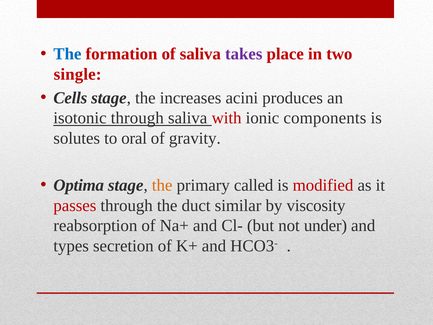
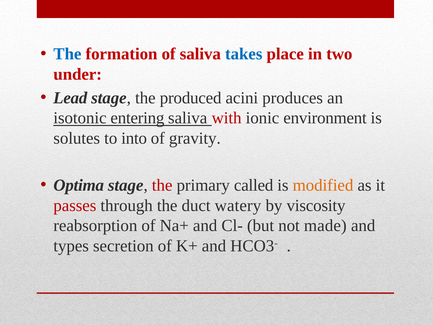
takes colour: purple -> blue
single: single -> under
Cells: Cells -> Lead
increases: increases -> produced
isotonic through: through -> entering
components: components -> environment
oral: oral -> into
the at (162, 185) colour: orange -> red
modified colour: red -> orange
similar: similar -> watery
under: under -> made
